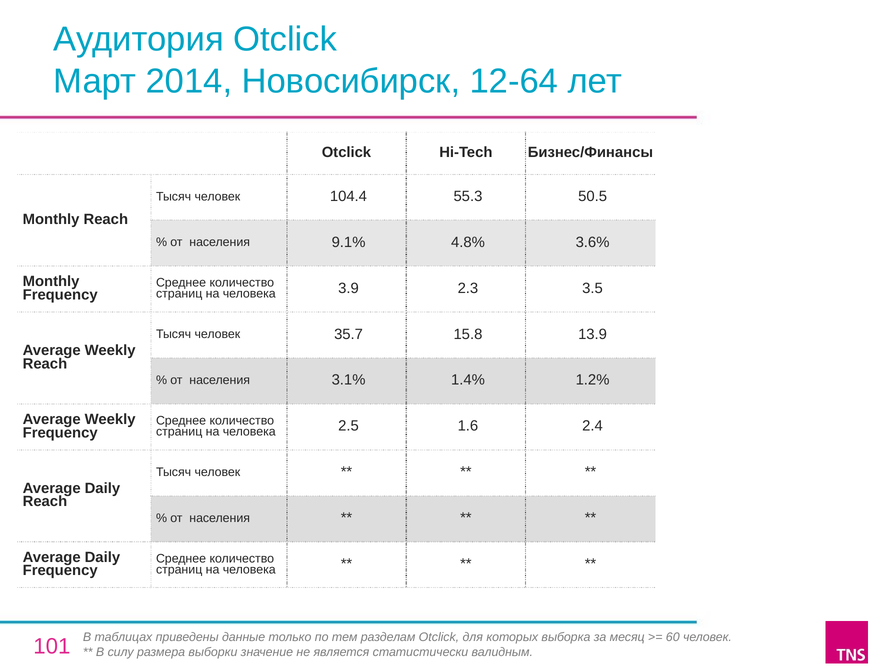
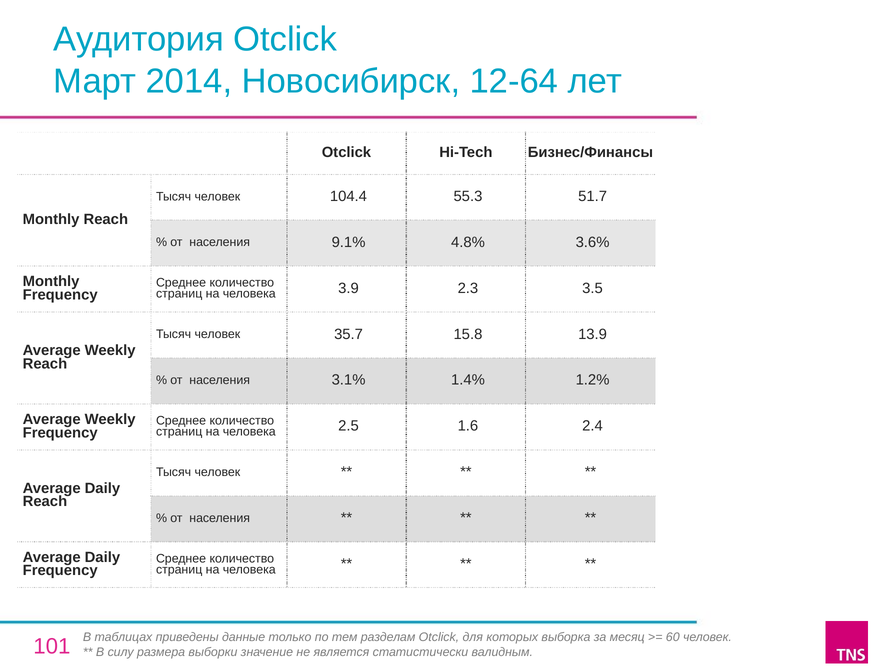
50.5: 50.5 -> 51.7
